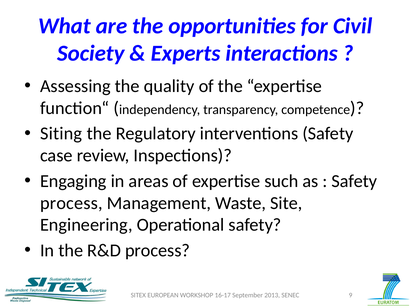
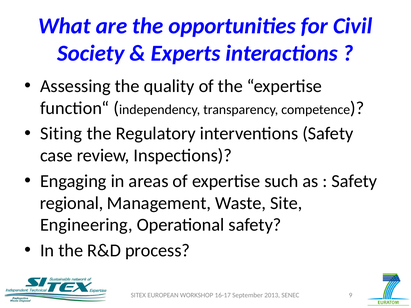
process at (71, 203): process -> regional
